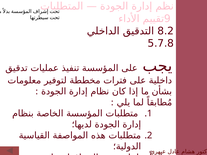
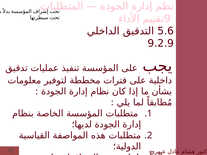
8.2: 8.2 -> 5.6
5.7.8: 5.7.8 -> 9.2.9
